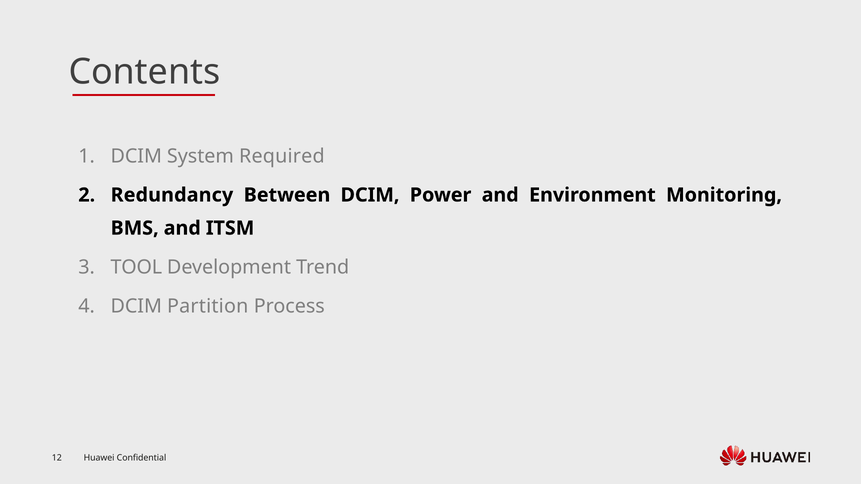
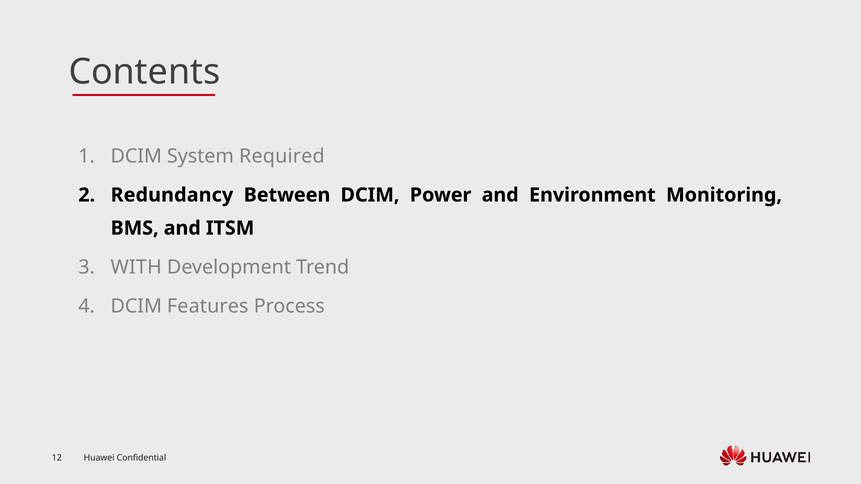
TOOL: TOOL -> WITH
Partition: Partition -> Features
